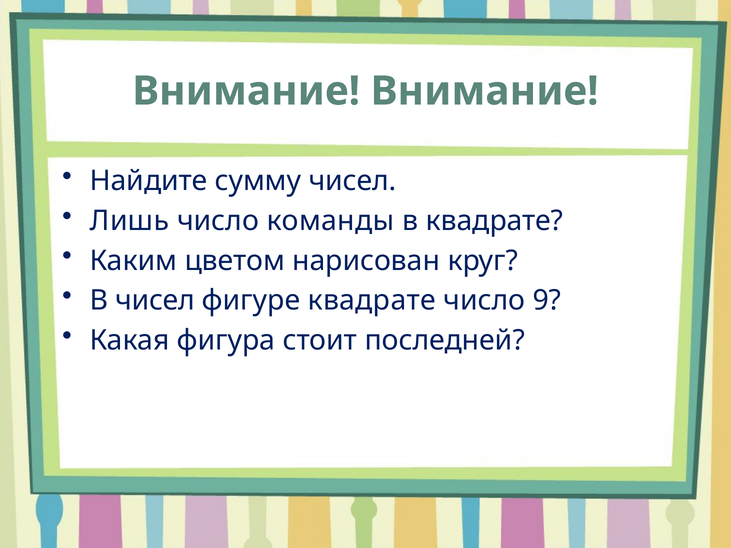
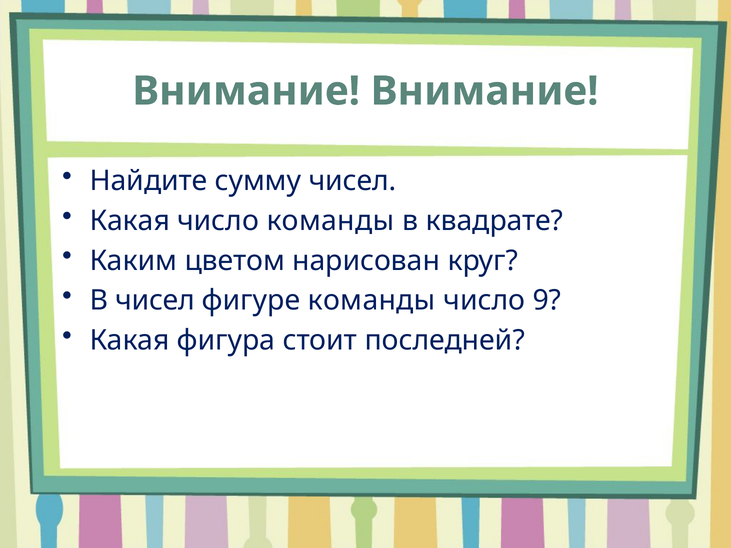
Лишь at (130, 221): Лишь -> Какая
фигуре квадрате: квадрате -> команды
